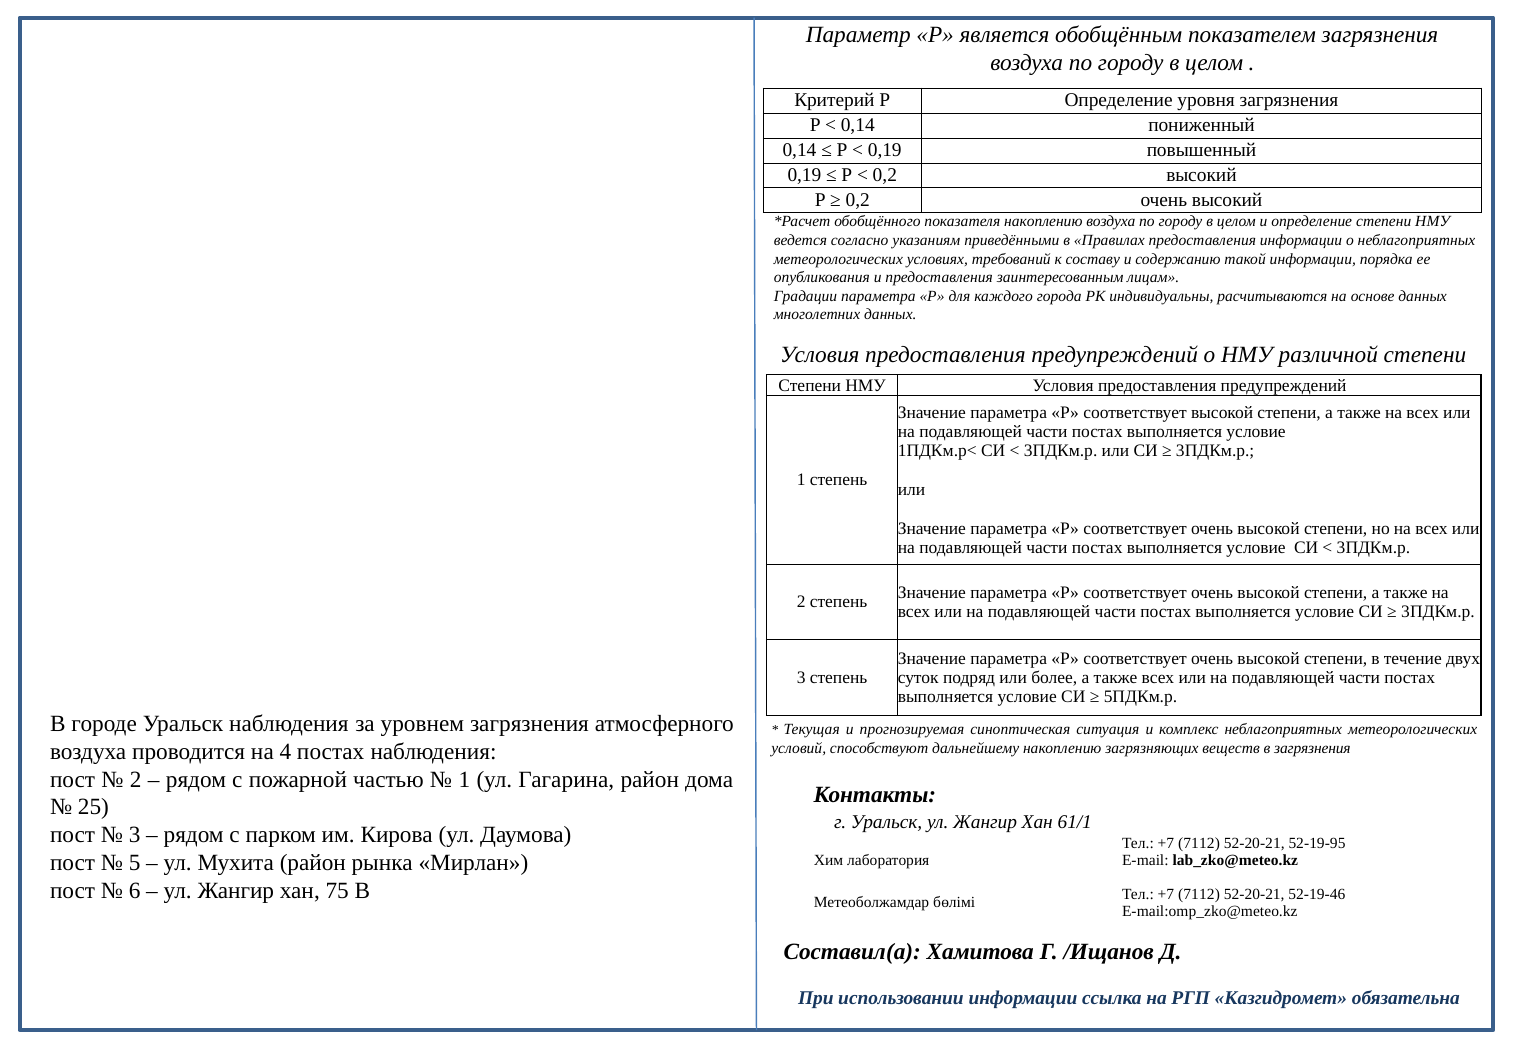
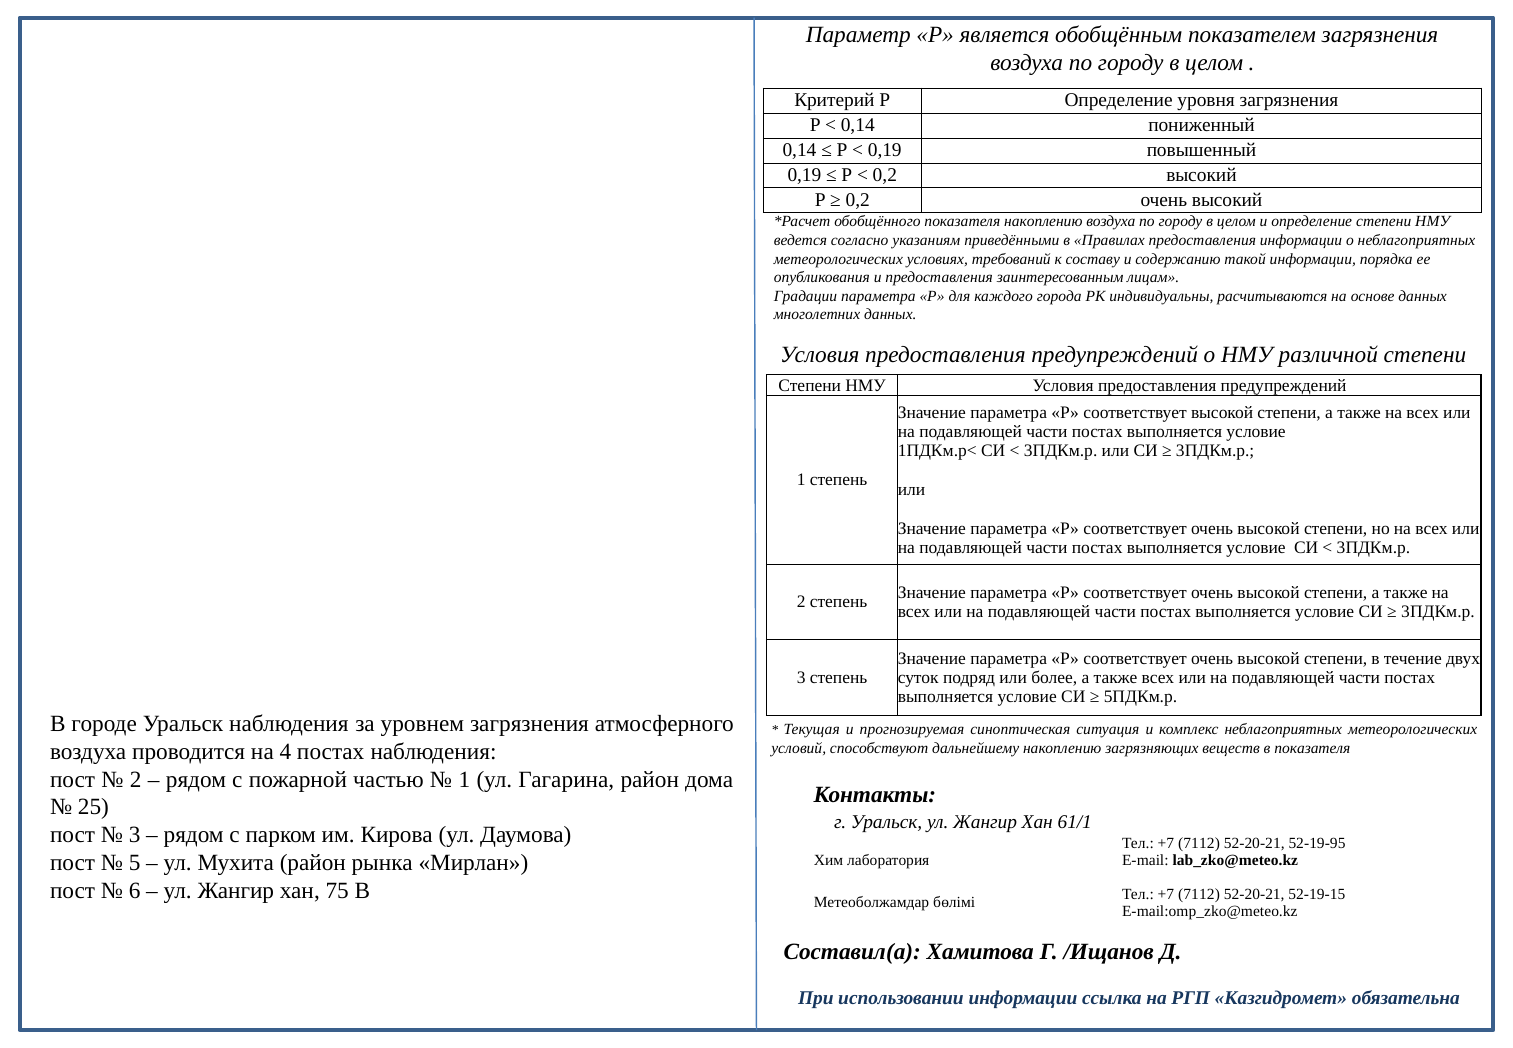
в загрязнения: загрязнения -> показателя
52-19-46: 52-19-46 -> 52-19-15
